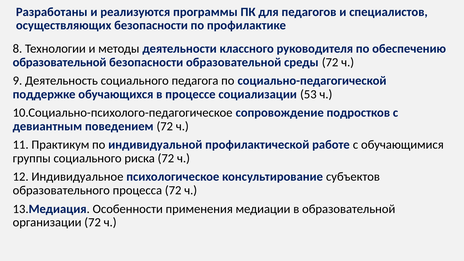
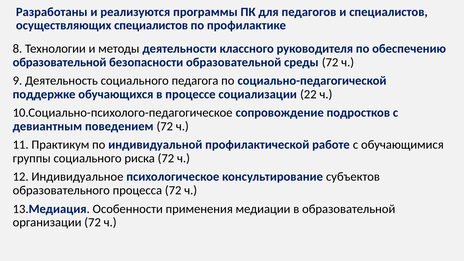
осуществляющих безопасности: безопасности -> специалистов
53: 53 -> 22
